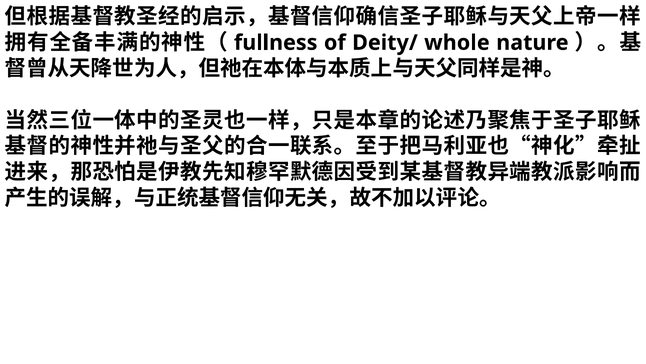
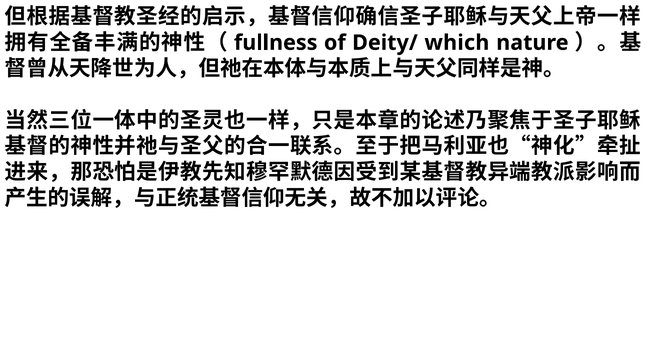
whole: whole -> which
